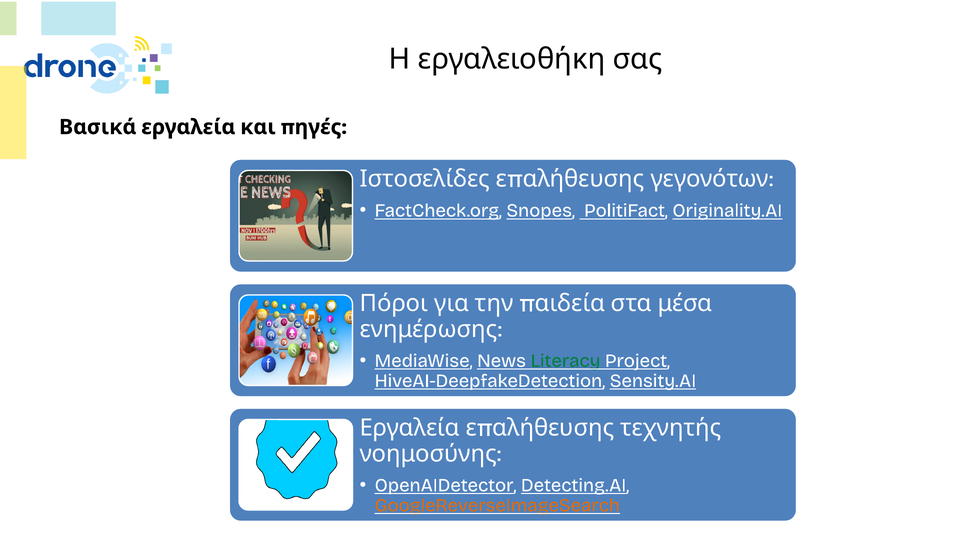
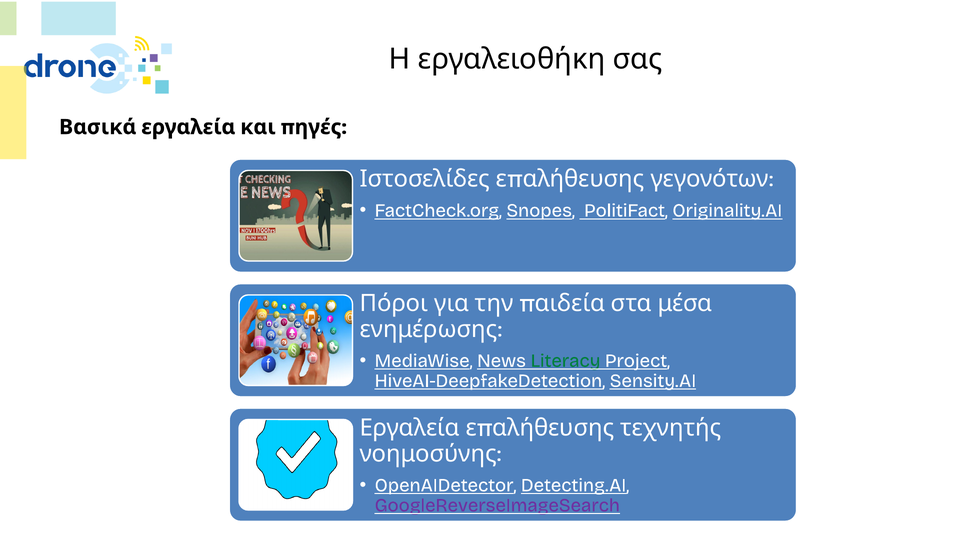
GoogleReverseImageSearch colour: orange -> purple
